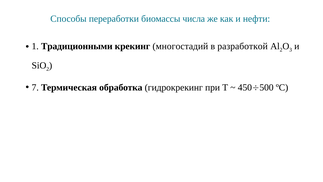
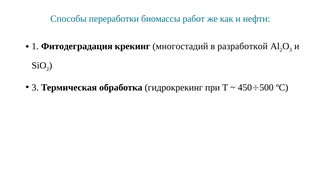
числа: числа -> работ
Традиционными: Традиционными -> Фитодеградация
7 at (35, 87): 7 -> 3
